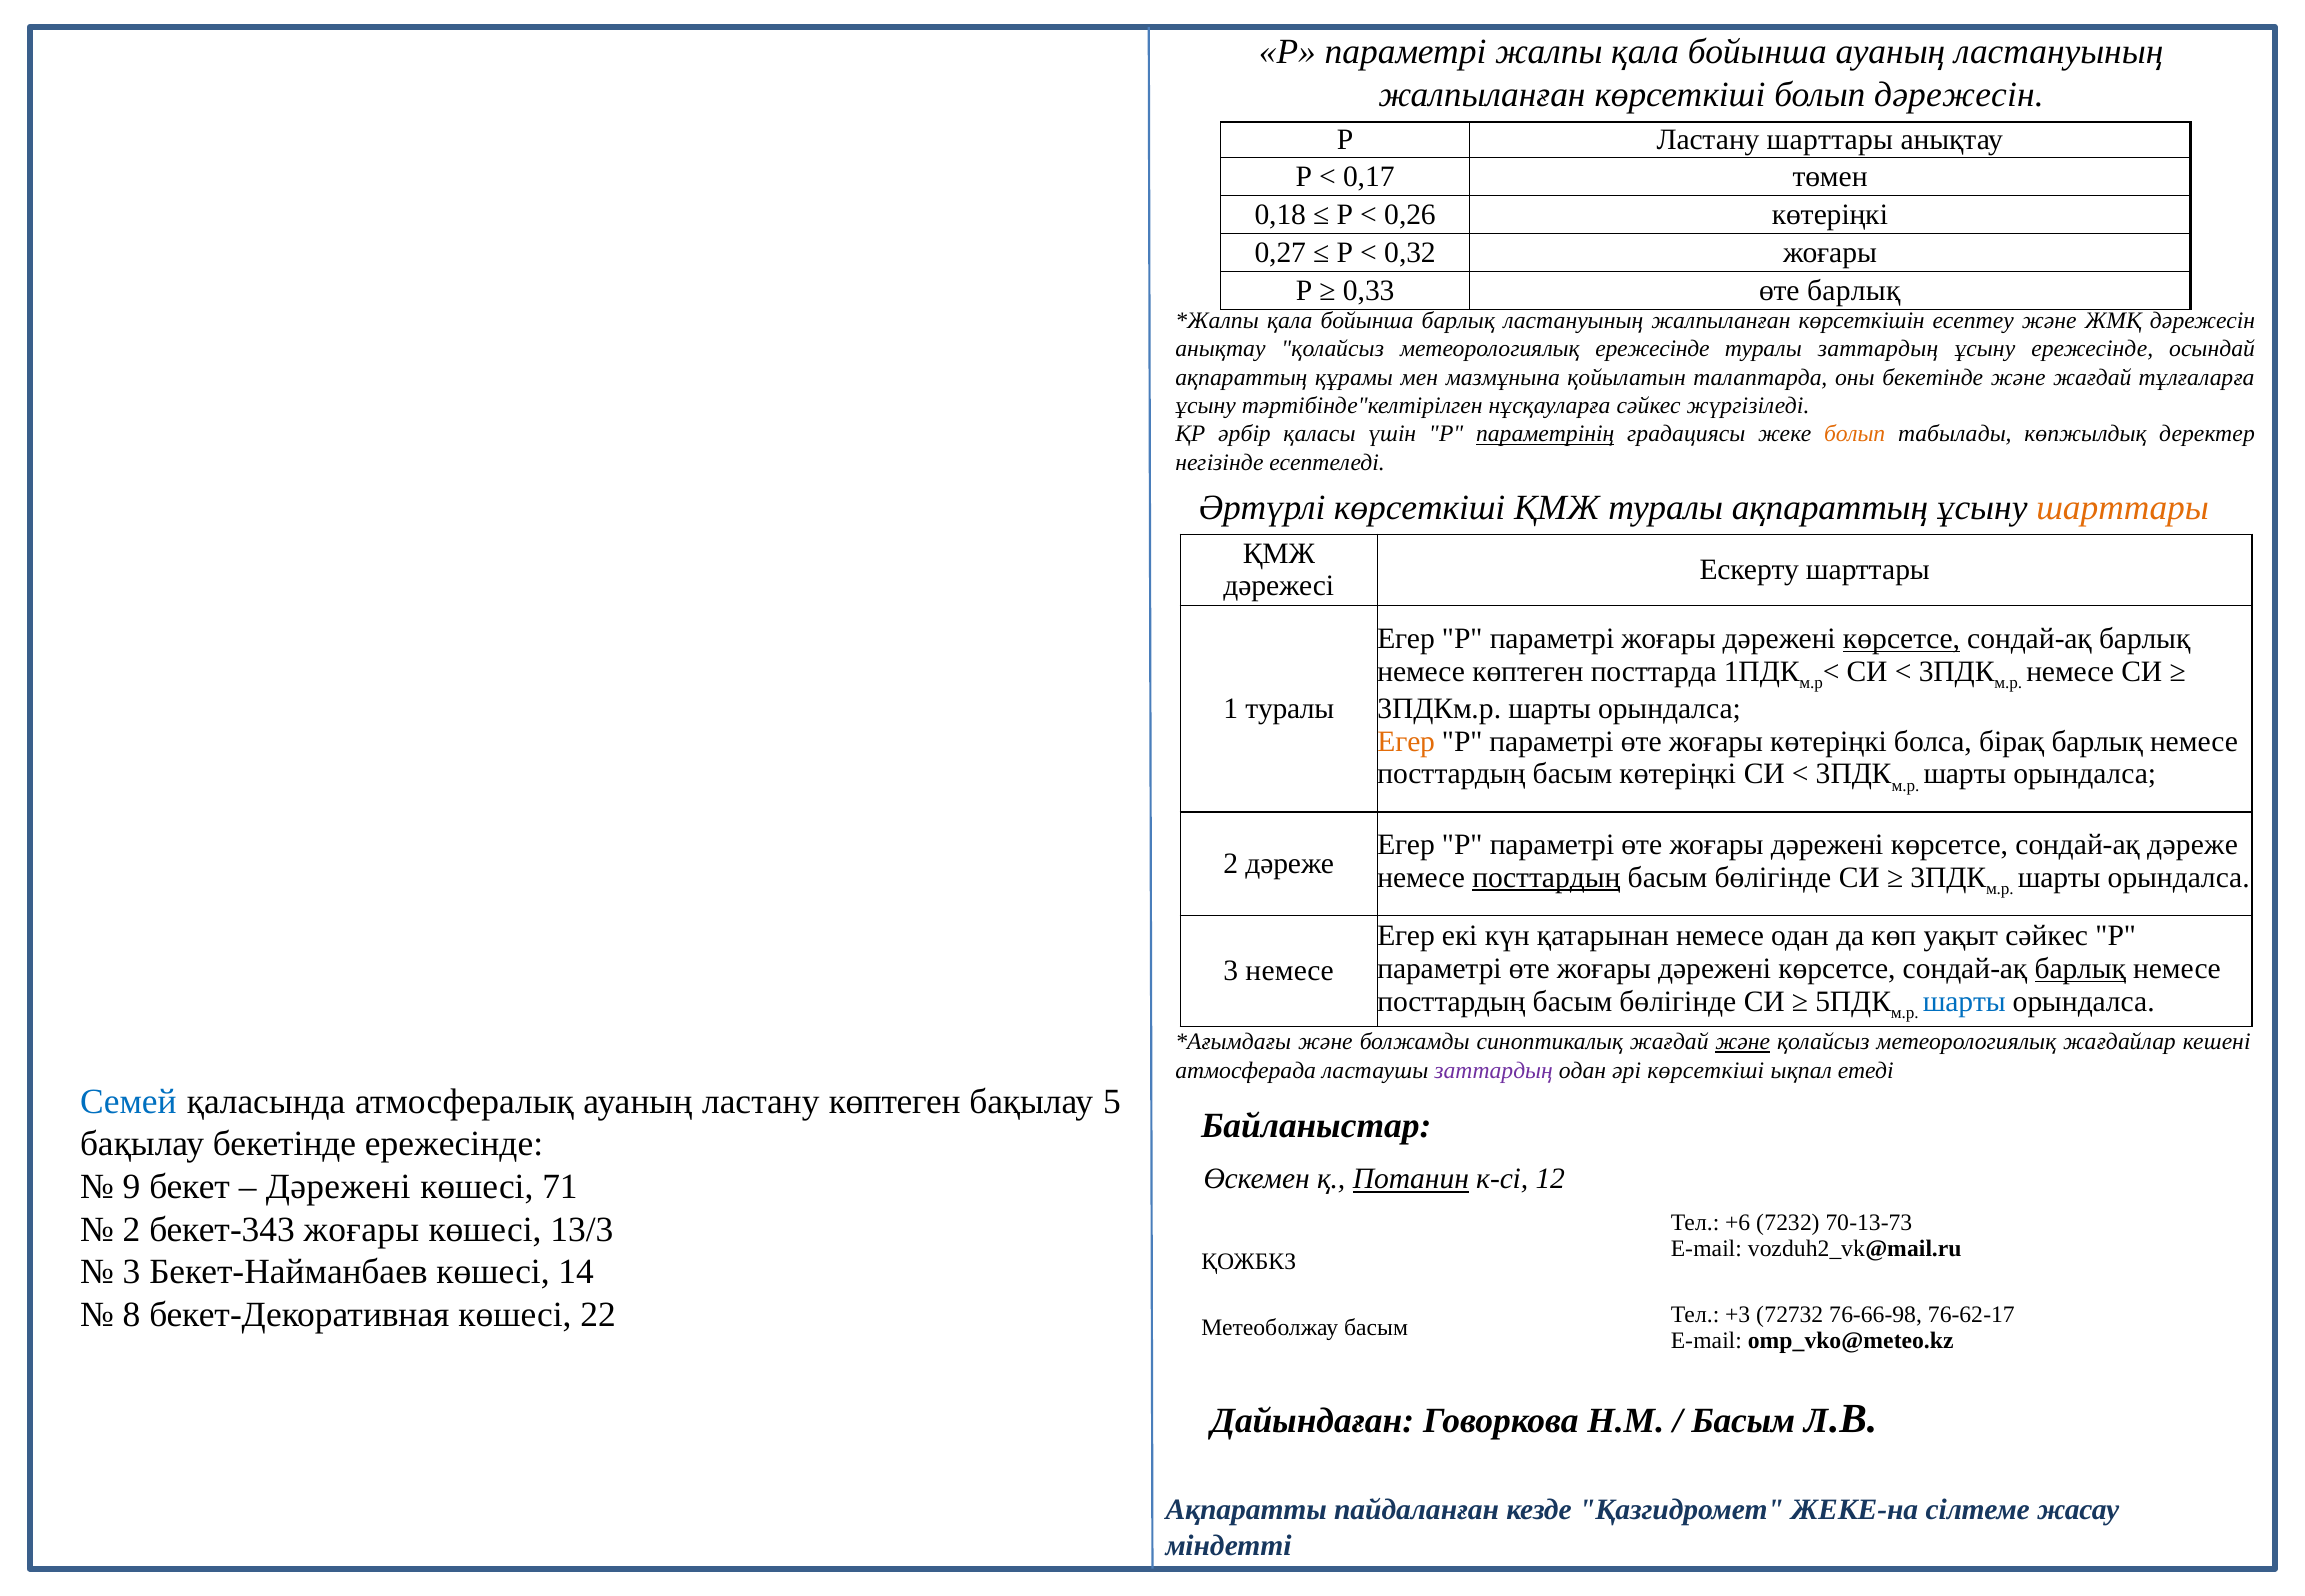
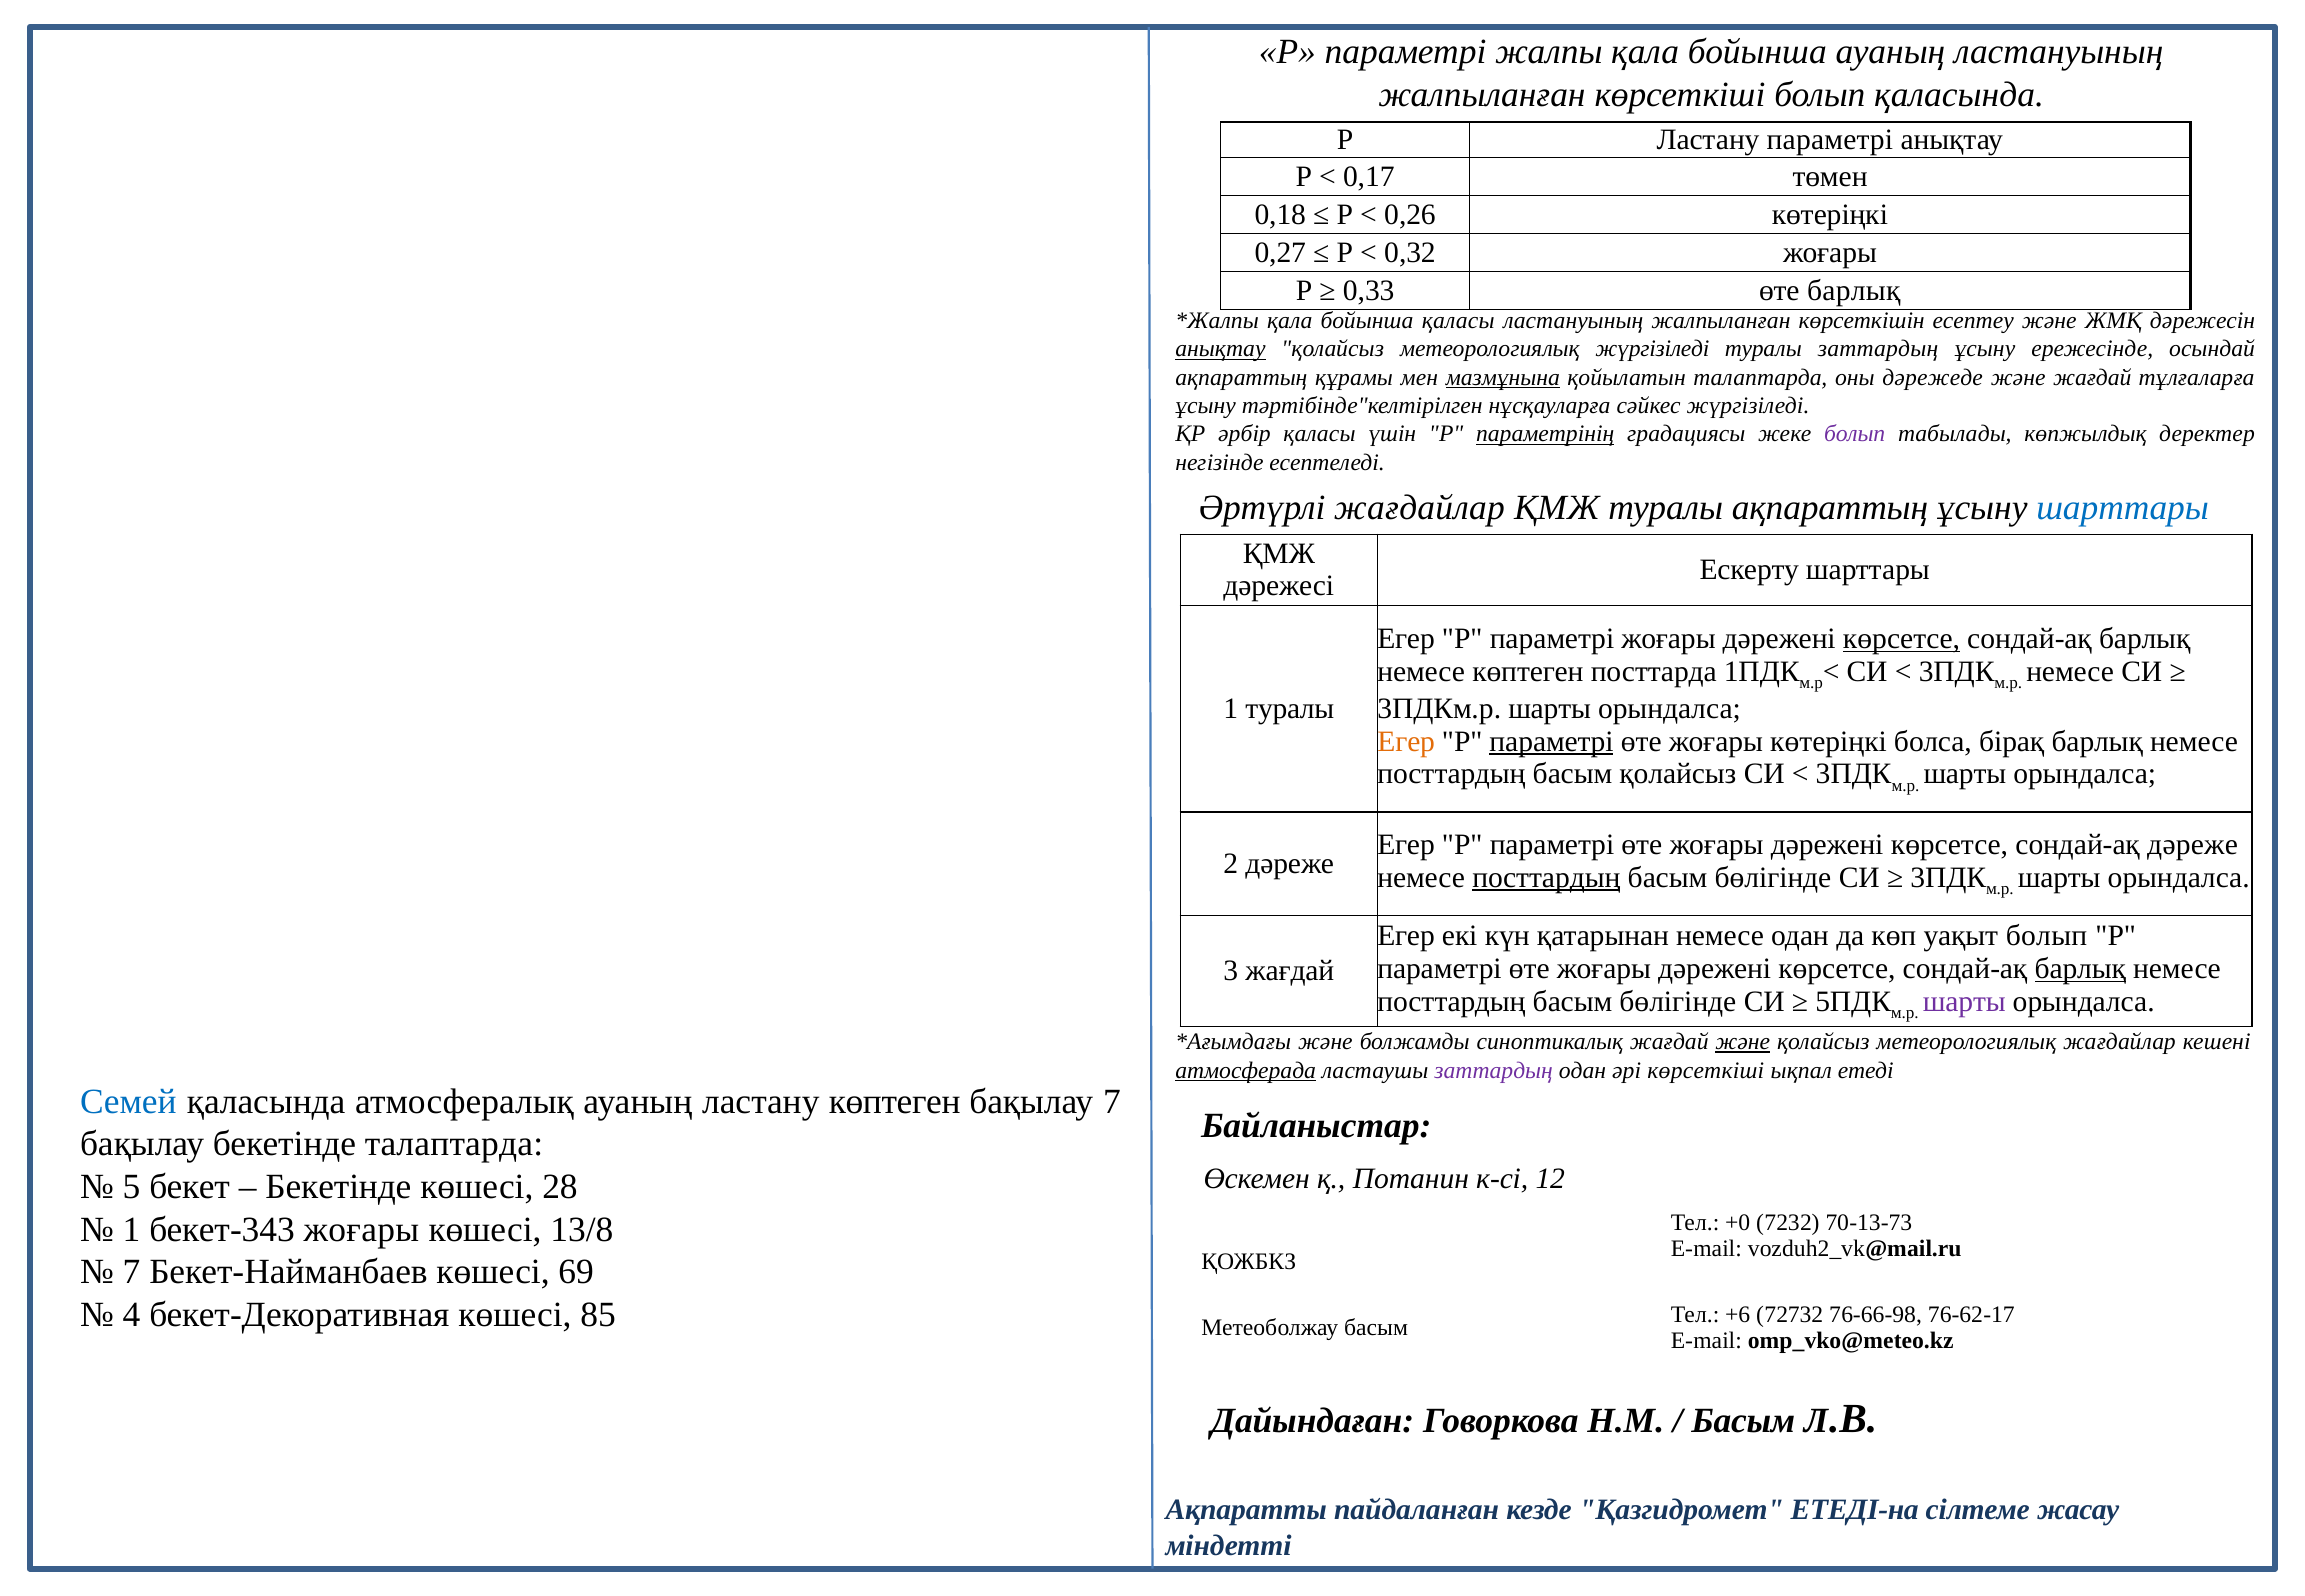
болып дәрежесін: дәрежесін -> қаласында
Ластану шарттары: шарттары -> параметрі
бойынша барлық: барлық -> қаласы
анықтау at (1220, 349) underline: none -> present
метеорологиялық ережесінде: ережесінде -> жүргізіледі
мазмұнына underline: none -> present
оны бекетінде: бекетінде -> дәрежеде
болып at (1855, 434) colour: orange -> purple
Әртүрлі көрсеткіші: көрсеткіші -> жағдайлар
шарттары at (2123, 507) colour: orange -> blue
параметрі at (1551, 741) underline: none -> present
басым көтеріңкі: көтеріңкі -> қолайсыз
уақыт сәйкес: сәйкес -> болып
3 немесе: немесе -> жағдай
шарты at (1964, 1001) colour: blue -> purple
атмосферада underline: none -> present
бақылау 5: 5 -> 7
бекетінде ережесінде: ережесінде -> талаптарда
Потанин underline: present -> none
9: 9 -> 5
Дәрежені at (338, 1187): Дәрежені -> Бекетінде
71: 71 -> 28
+6: +6 -> +0
2 at (132, 1229): 2 -> 1
13/3: 13/3 -> 13/8
3 at (132, 1272): 3 -> 7
14: 14 -> 69
8: 8 -> 4
22: 22 -> 85
+3: +3 -> +6
ЖЕКЕ-на: ЖЕКЕ-на -> ЕТЕДІ-на
